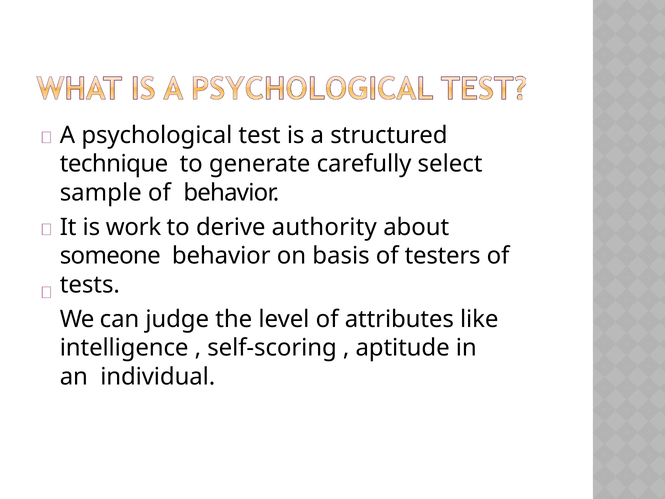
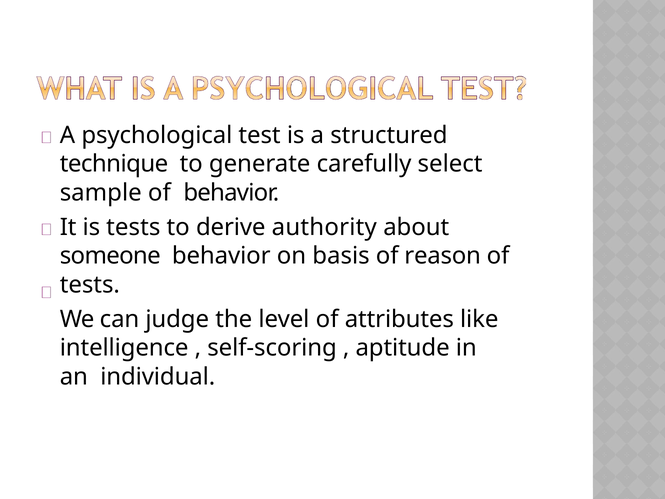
is work: work -> tests
testers: testers -> reason
